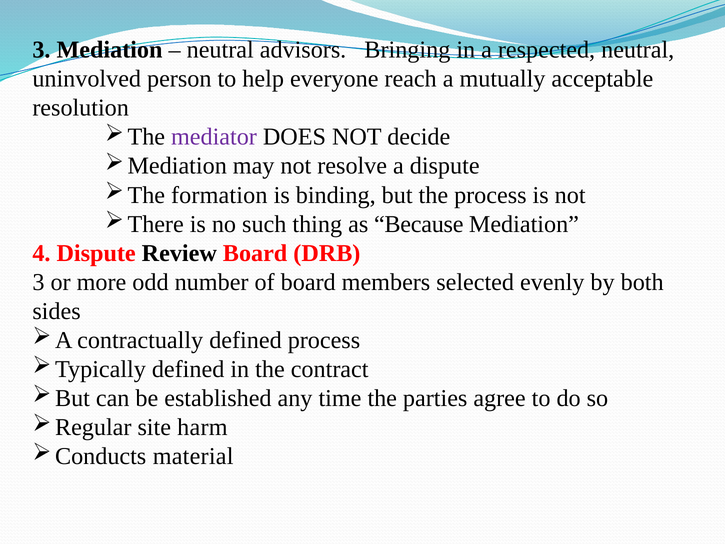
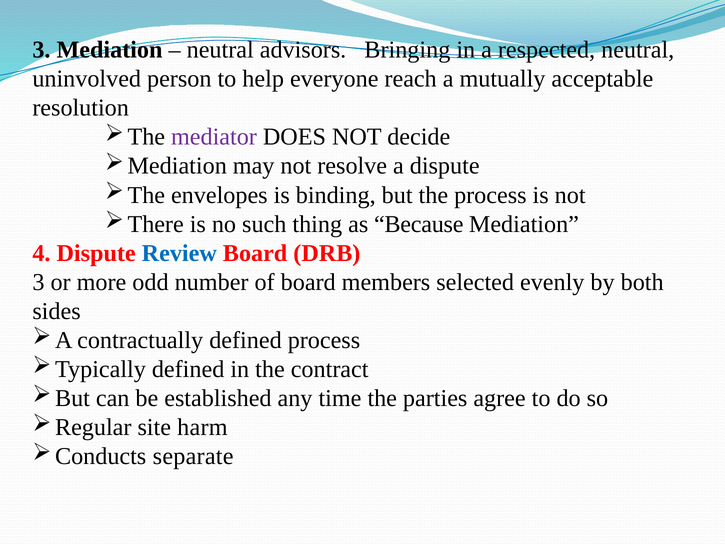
formation: formation -> envelopes
Review colour: black -> blue
material: material -> separate
